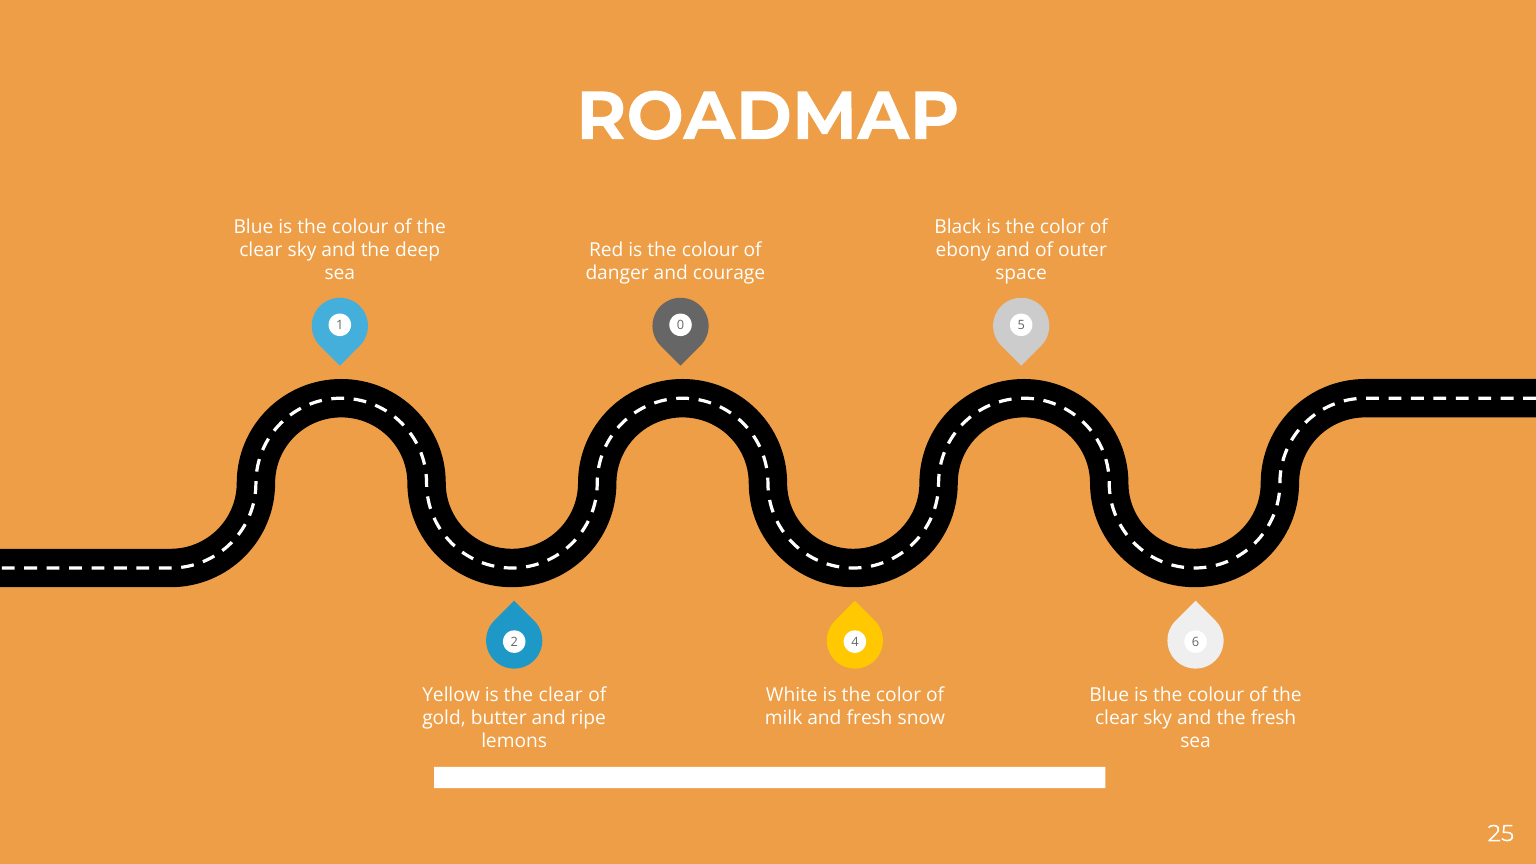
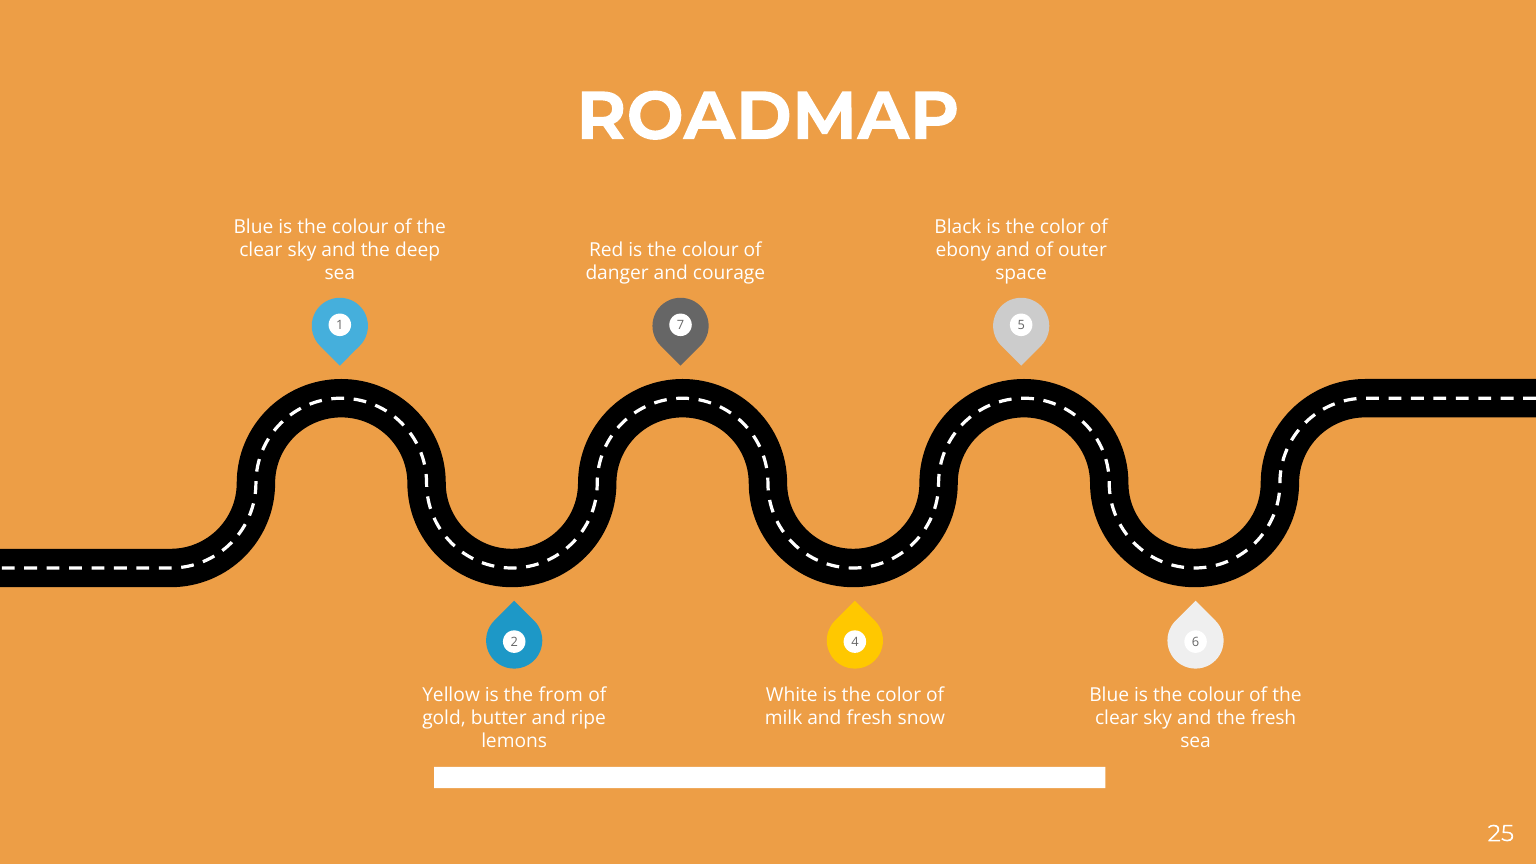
0: 0 -> 7
is the clear: clear -> from
